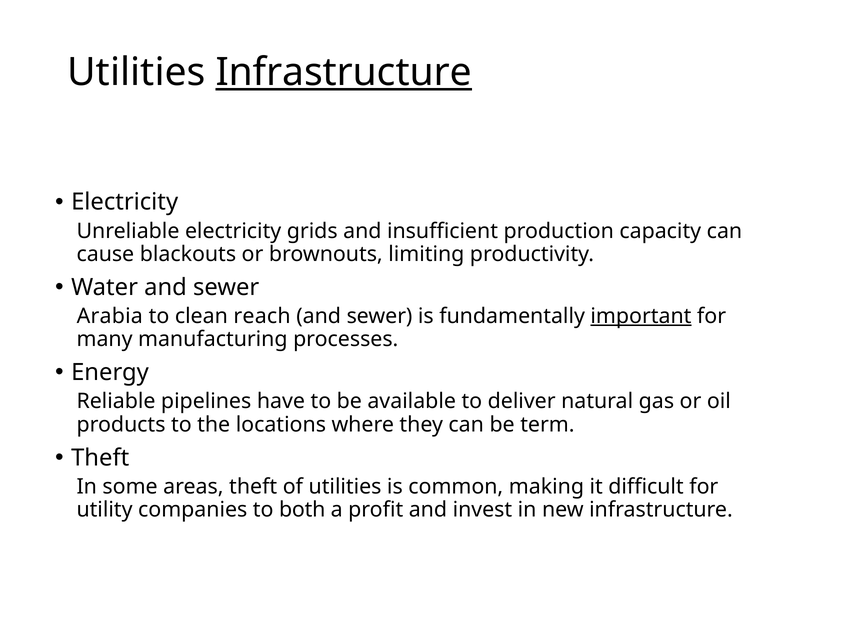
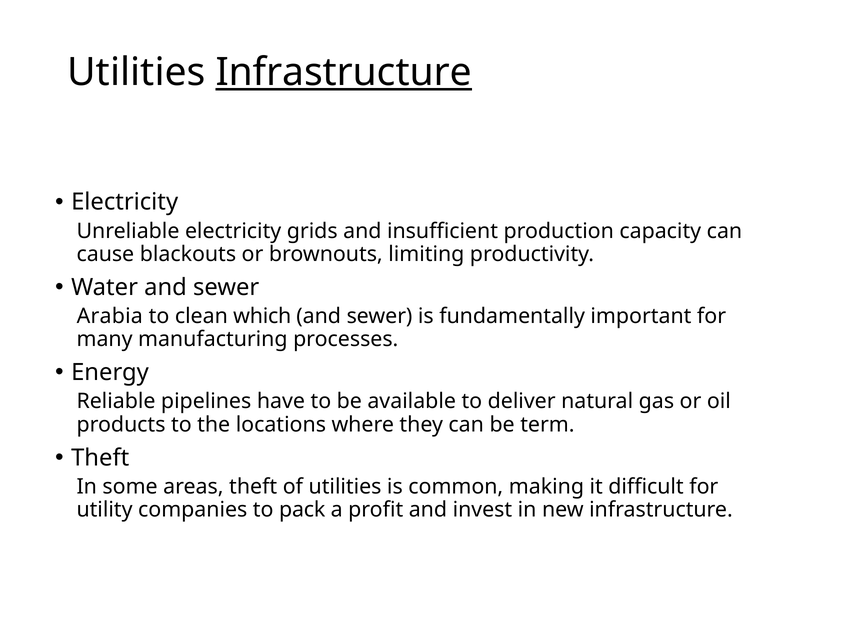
reach: reach -> which
important underline: present -> none
both: both -> pack
